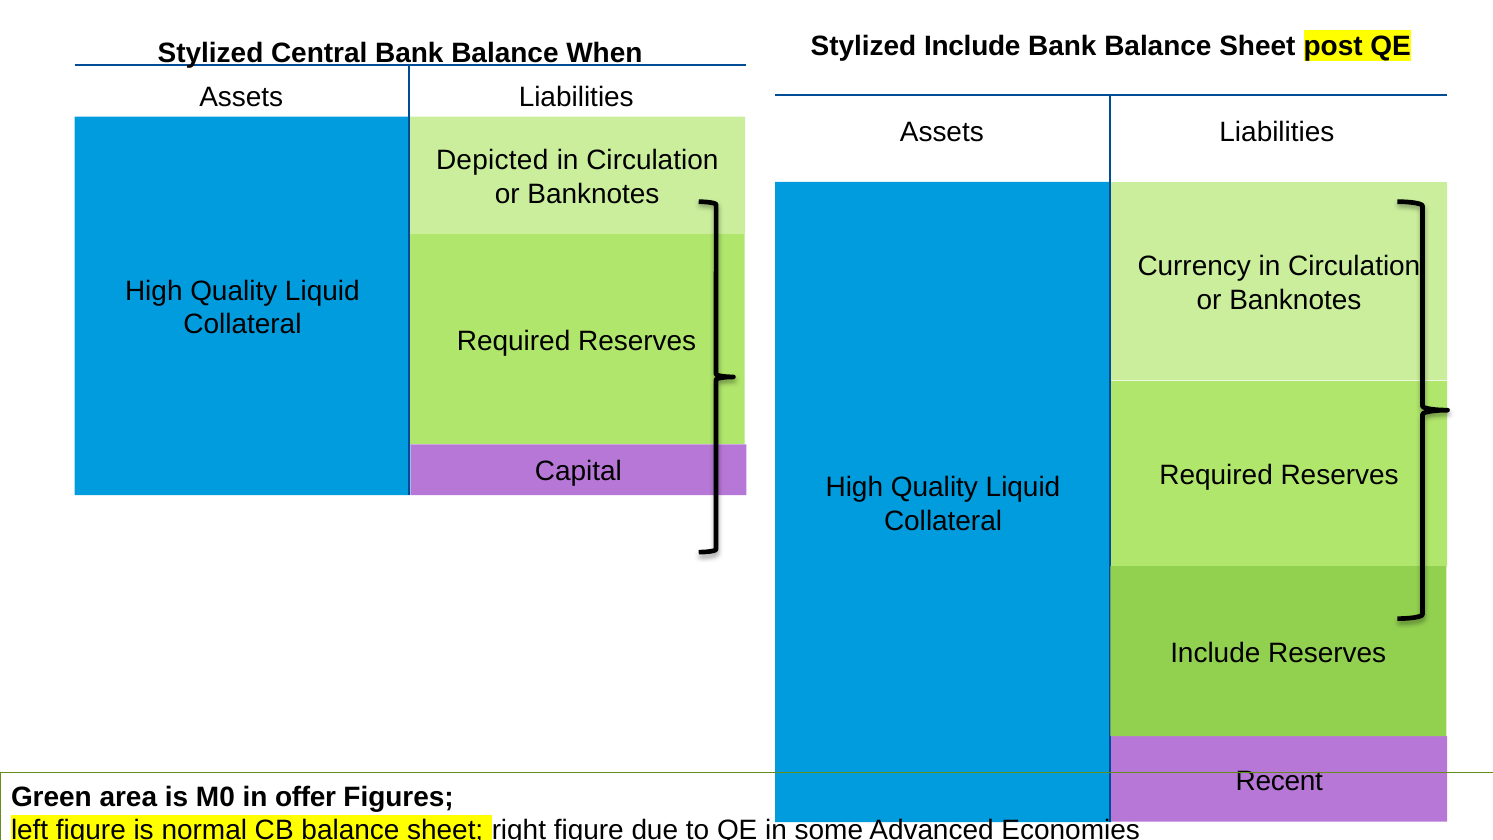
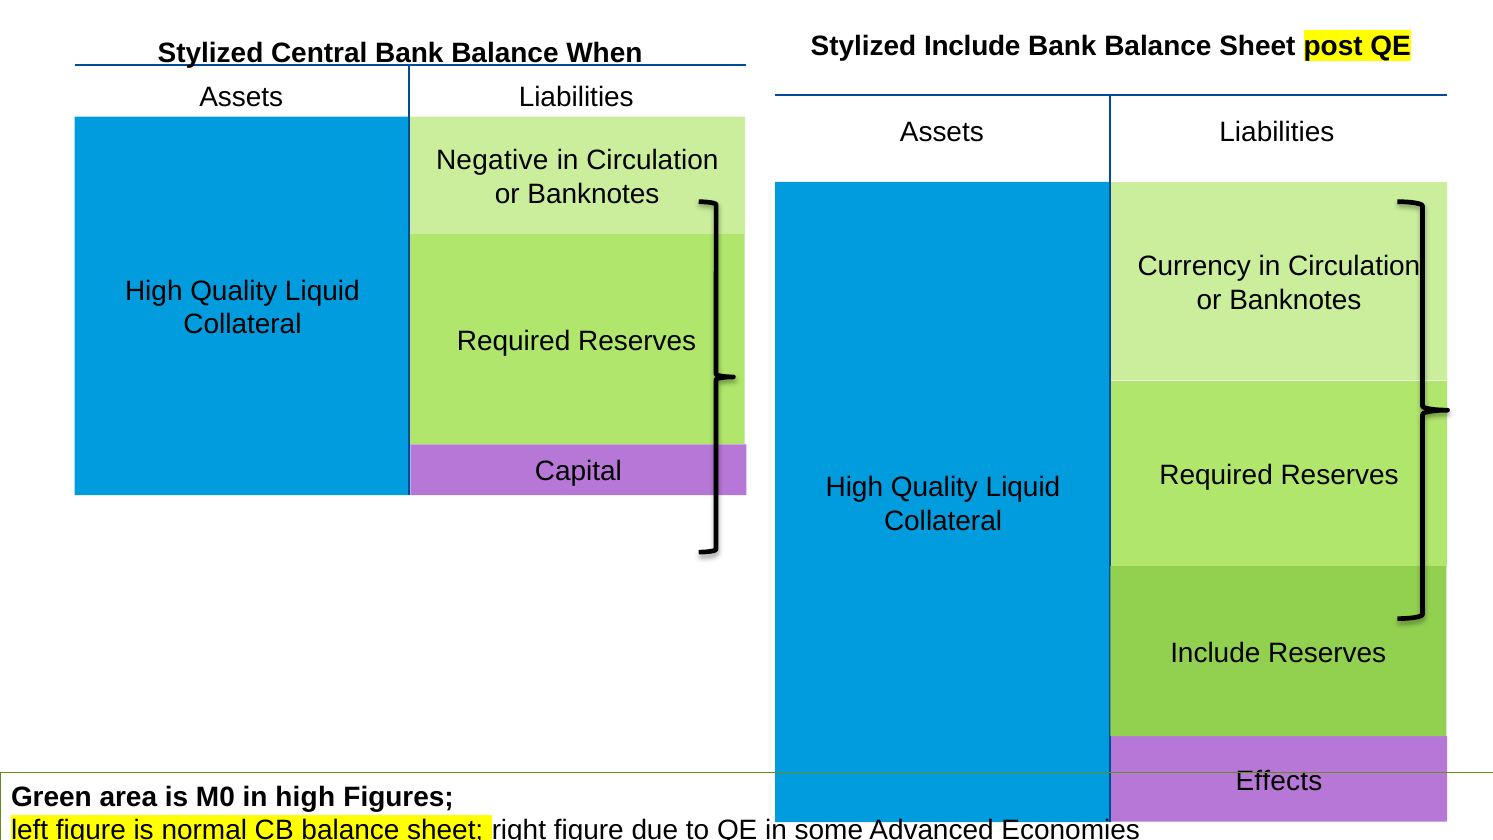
Depicted: Depicted -> Negative
Recent: Recent -> Effects
in offer: offer -> high
